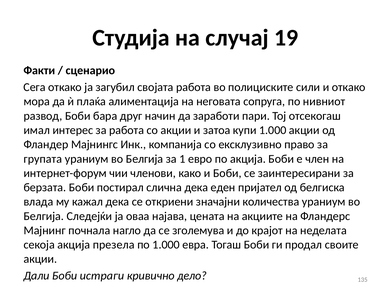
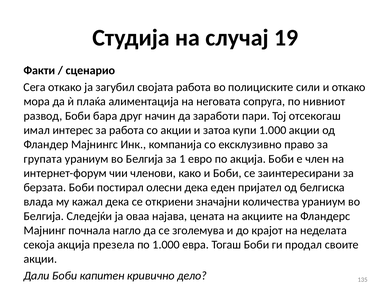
слична: слична -> олесни
истраги: истраги -> капитен
